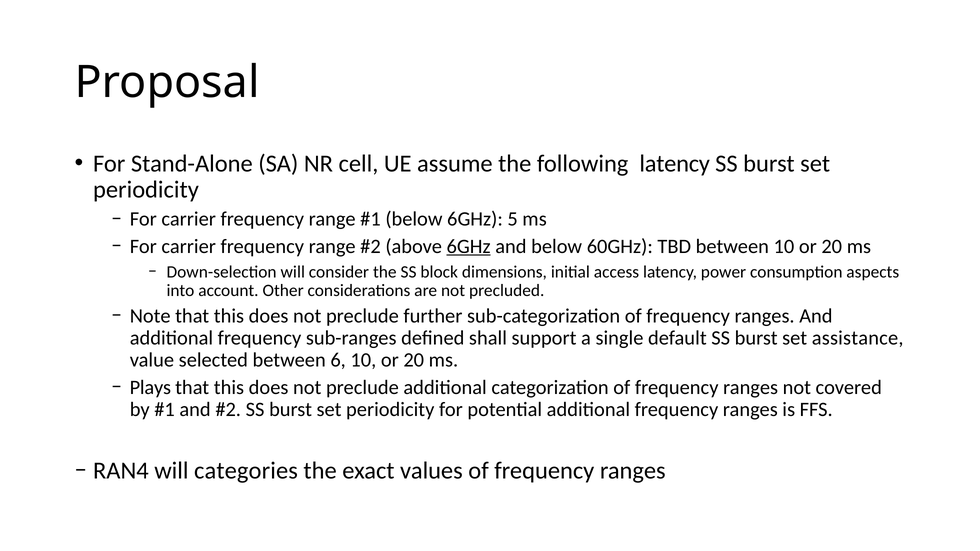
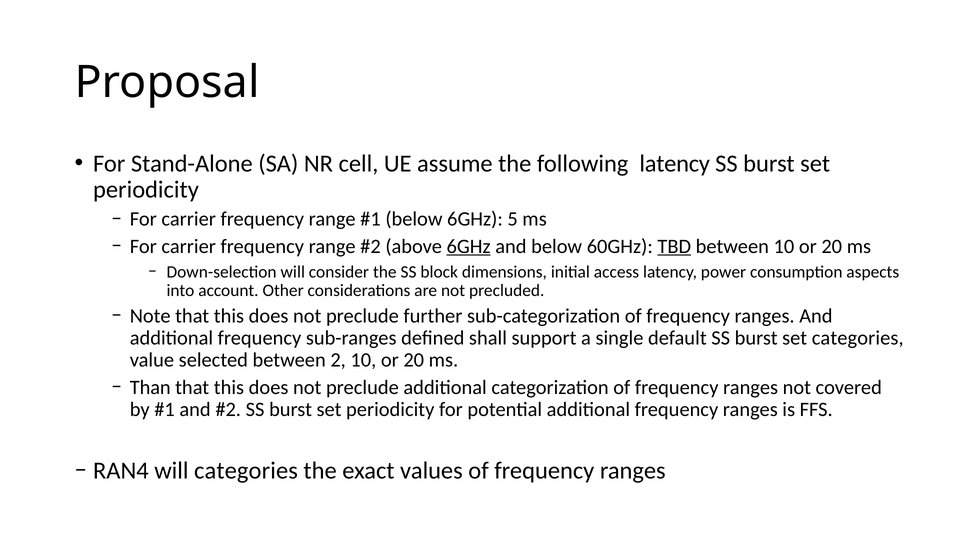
TBD underline: none -> present
set assistance: assistance -> categories
6: 6 -> 2
Plays: Plays -> Than
